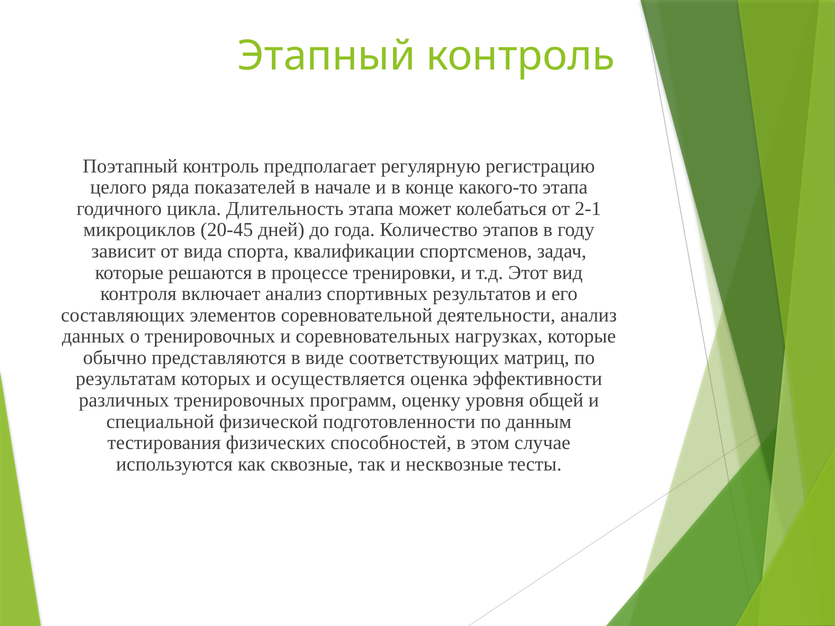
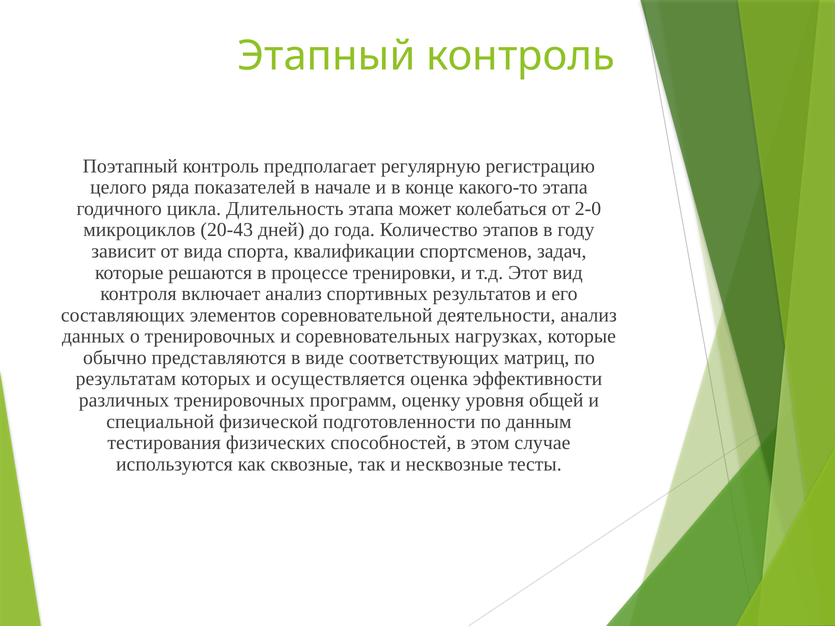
2-1: 2-1 -> 2-0
20-45: 20-45 -> 20-43
